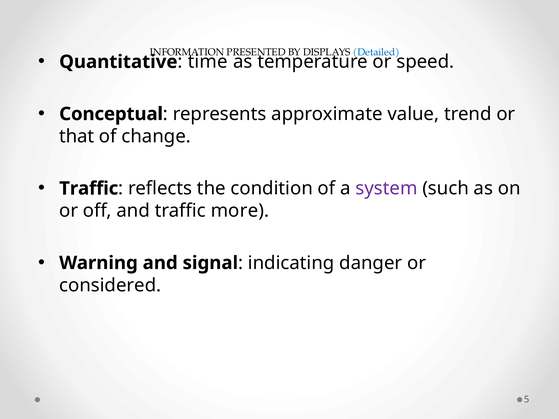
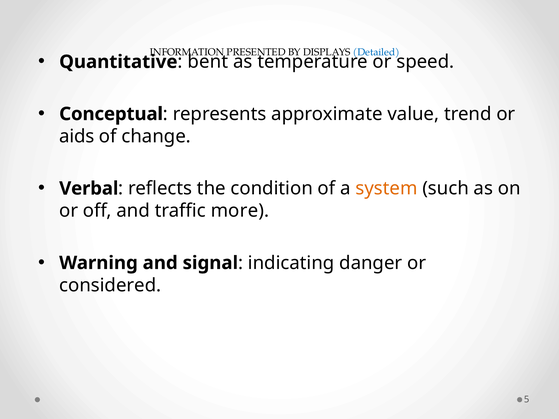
time: time -> bent
that: that -> aids
Traffic at (89, 189): Traffic -> Verbal
system colour: purple -> orange
